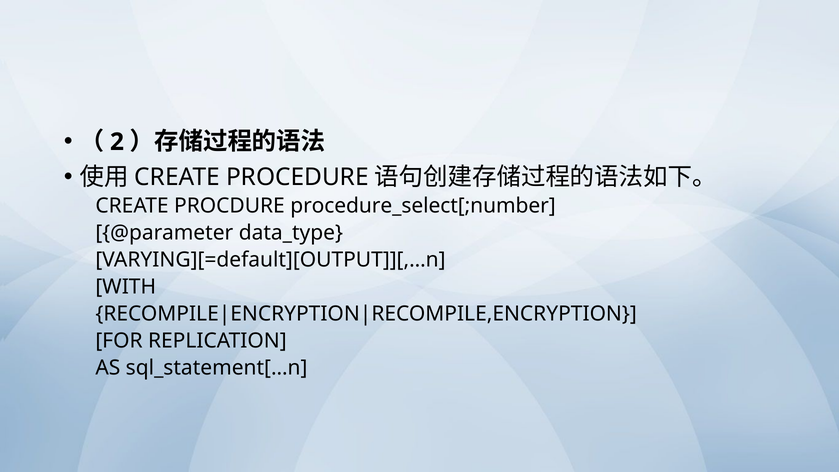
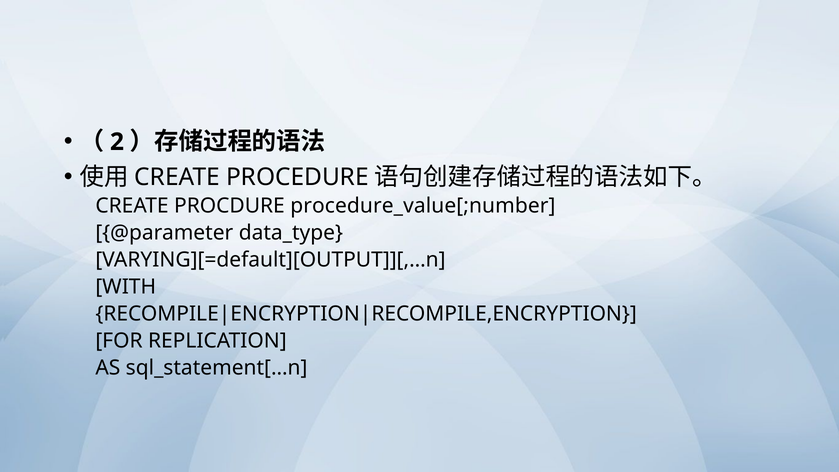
procedure_select[;number: procedure_select[;number -> procedure_value[;number
